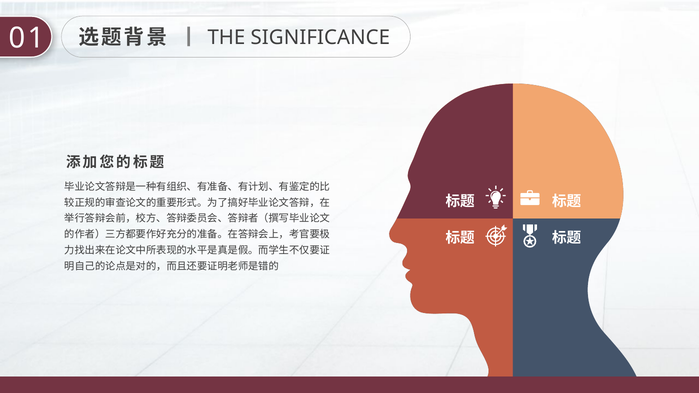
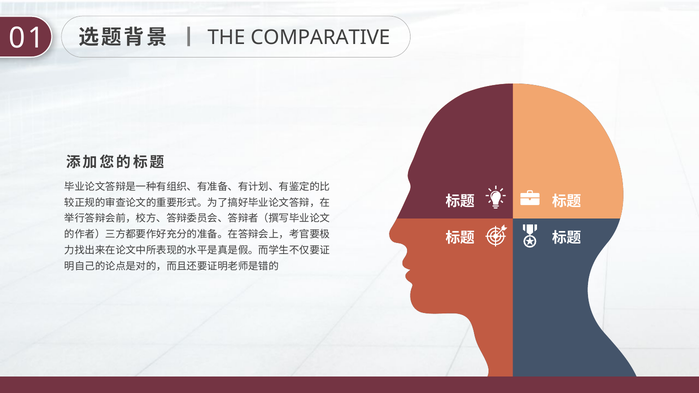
SIGNIFICANCE: SIGNIFICANCE -> COMPARATIVE
